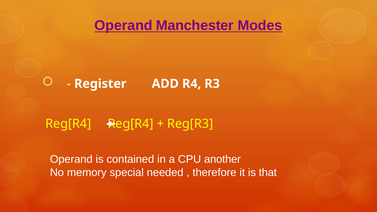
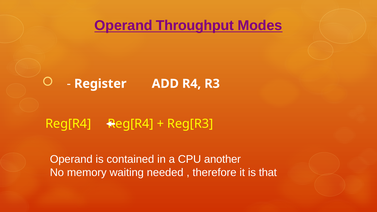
Manchester: Manchester -> Throughput
special: special -> waiting
